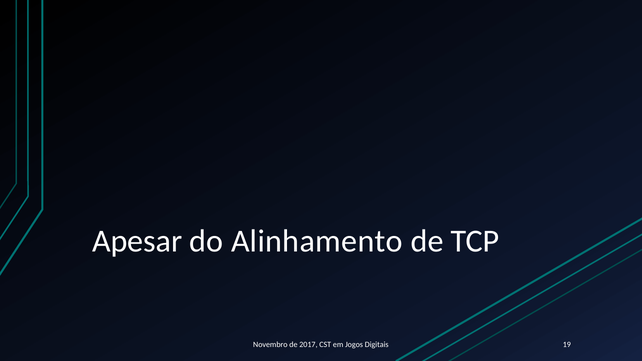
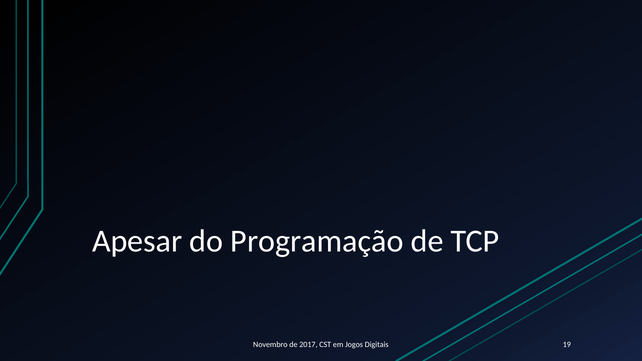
Alinhamento: Alinhamento -> Programação
